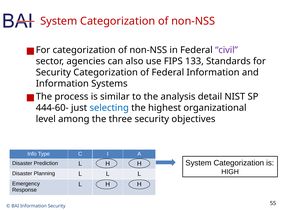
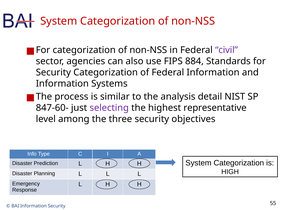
133: 133 -> 884
444-60-: 444-60- -> 847-60-
selecting colour: blue -> purple
organizational: organizational -> representative
